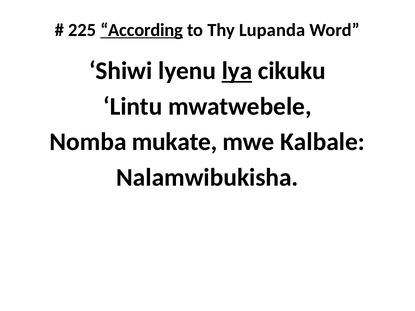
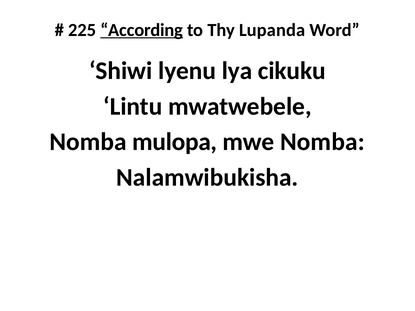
lya underline: present -> none
mukate: mukate -> mulopa
mwe Kalbale: Kalbale -> Nomba
